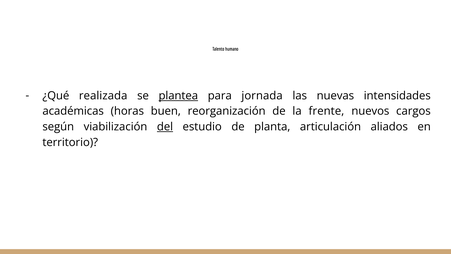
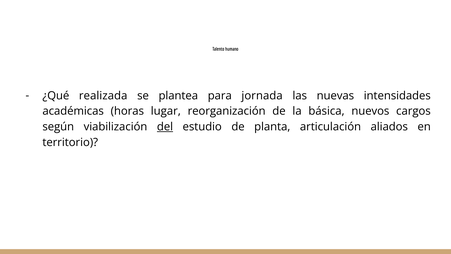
plantea underline: present -> none
buen: buen -> lugar
frente: frente -> básica
